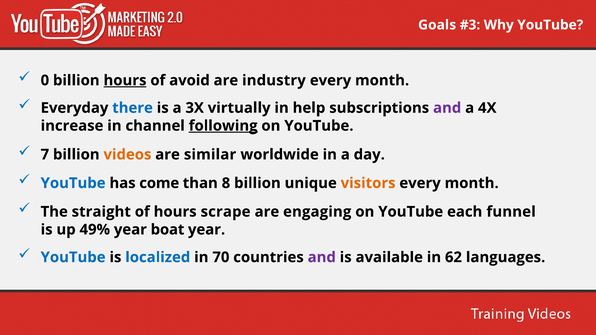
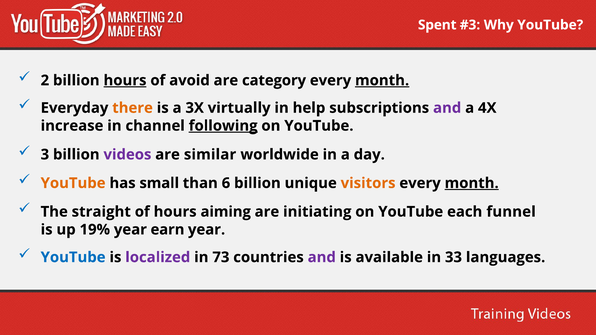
Goals: Goals -> Spent
0: 0 -> 2
industry: industry -> category
month at (382, 80) underline: none -> present
there colour: blue -> orange
7: 7 -> 3
videos colour: orange -> purple
YouTube at (73, 183) colour: blue -> orange
come: come -> small
8: 8 -> 6
month at (472, 183) underline: none -> present
scrape: scrape -> aiming
engaging: engaging -> initiating
49%: 49% -> 19%
boat: boat -> earn
localized colour: blue -> purple
70: 70 -> 73
62: 62 -> 33
